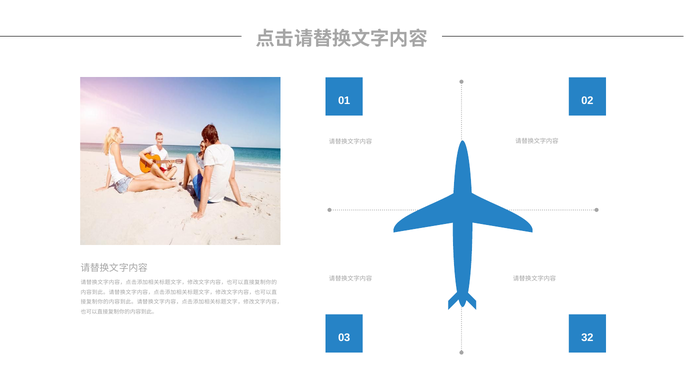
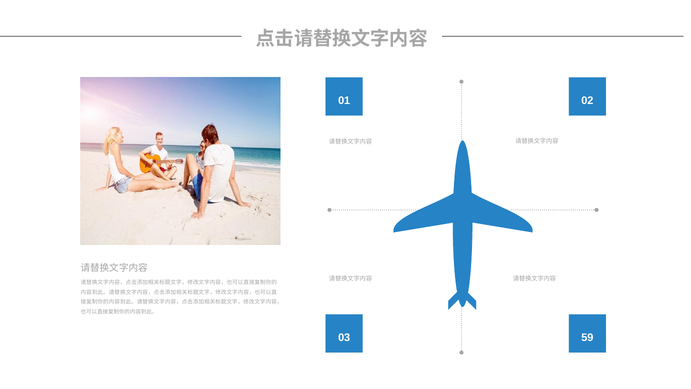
32: 32 -> 59
